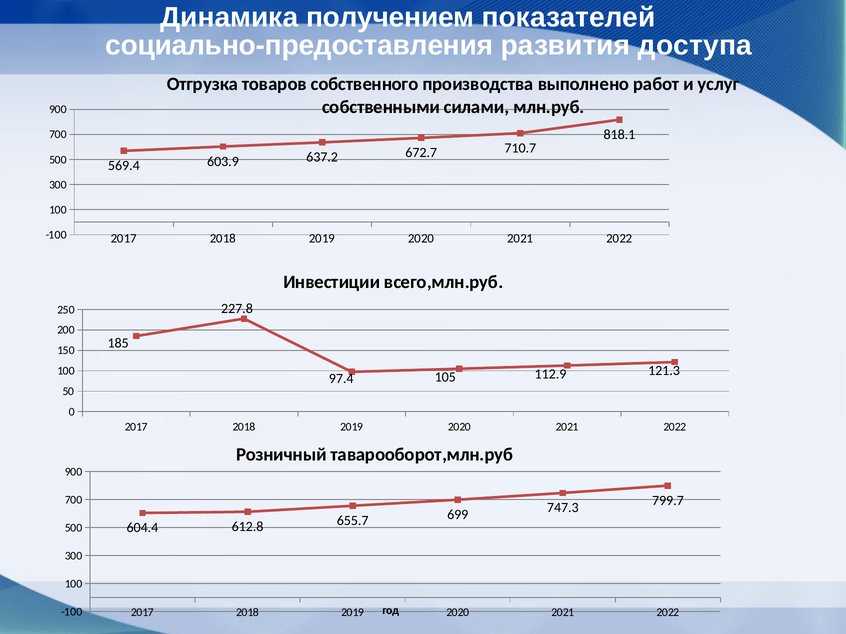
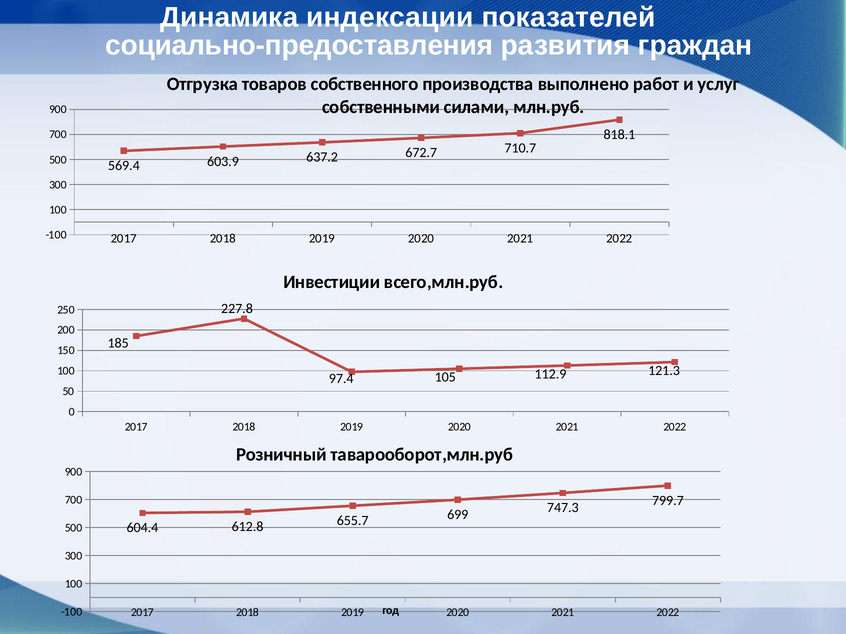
получением: получением -> индексации
доступа: доступа -> граждан
